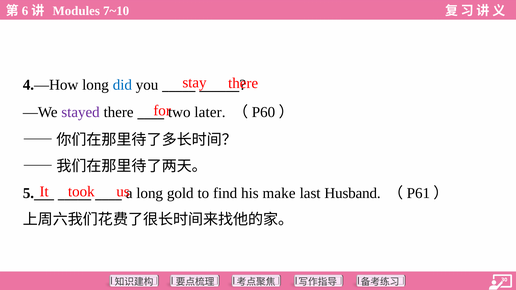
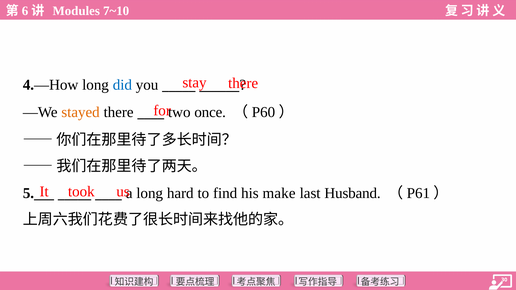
stayed colour: purple -> orange
later: later -> once
gold: gold -> hard
